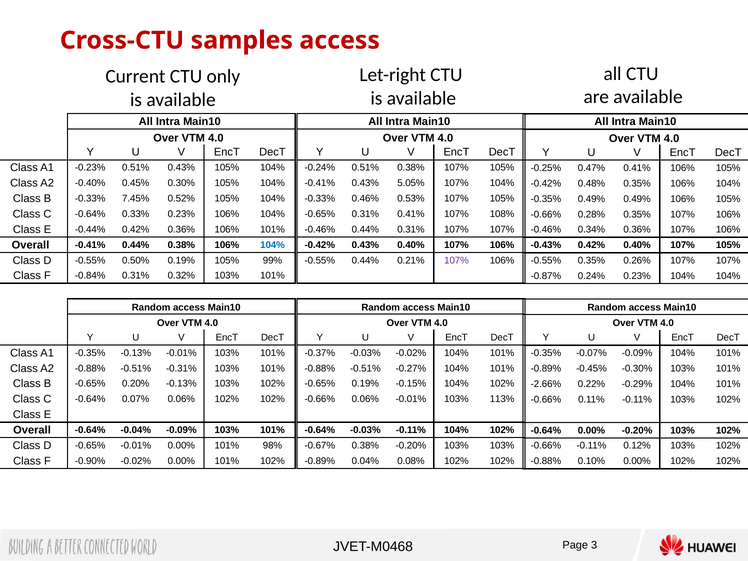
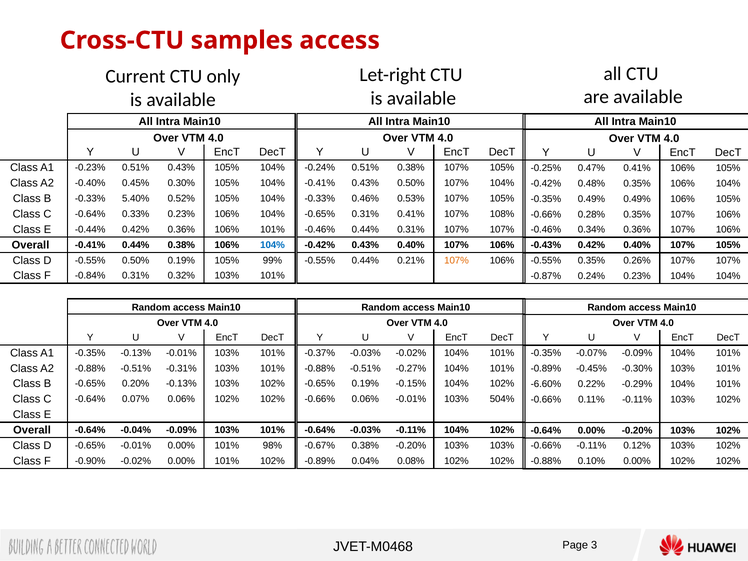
0.43% 5.05%: 5.05% -> 0.50%
7.45%: 7.45% -> 5.40%
107% at (456, 260) colour: purple -> orange
-2.66%: -2.66% -> -6.60%
113%: 113% -> 504%
